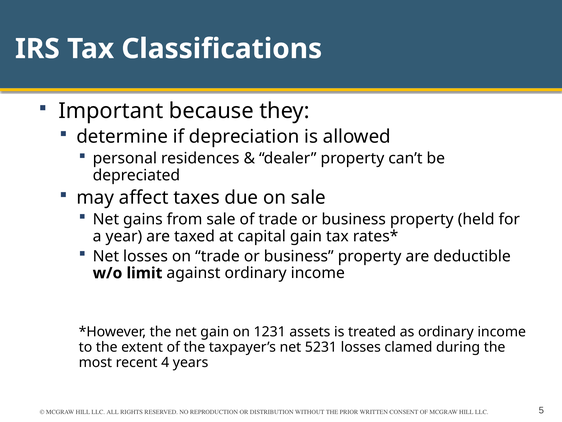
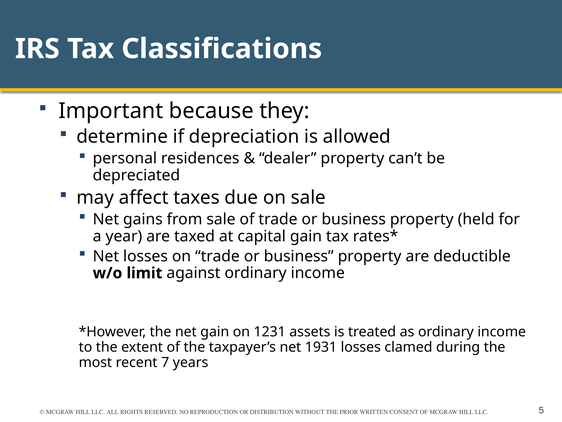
5231: 5231 -> 1931
4: 4 -> 7
